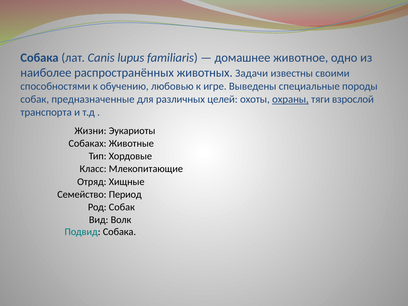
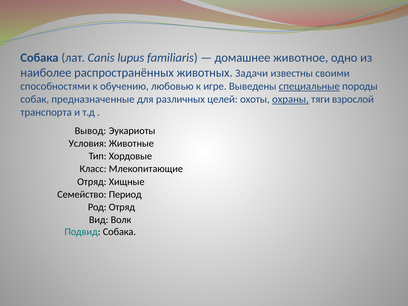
специальные underline: none -> present
Жизни: Жизни -> Вывод
Собаках: Собаках -> Условия
Род Собак: Собак -> Отряд
